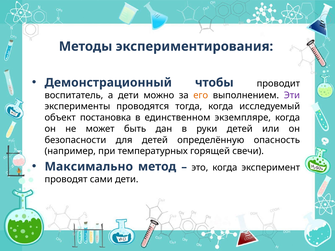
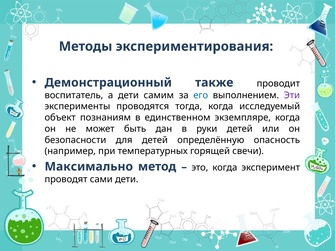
чтобы: чтобы -> также
можно: можно -> самим
его colour: orange -> blue
постановка: постановка -> познаниям
